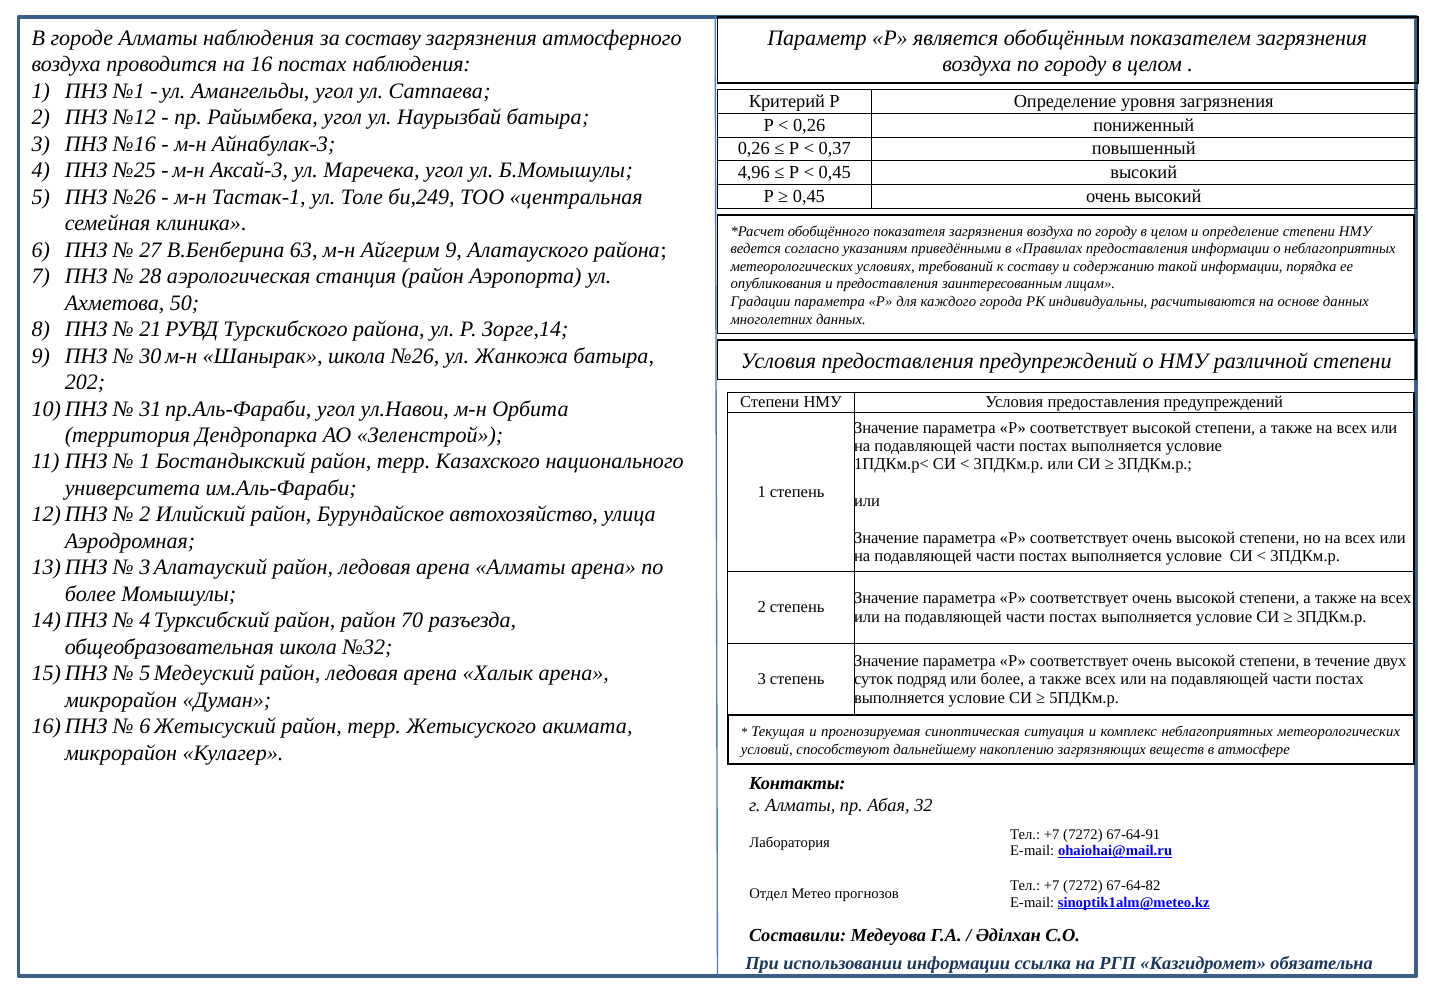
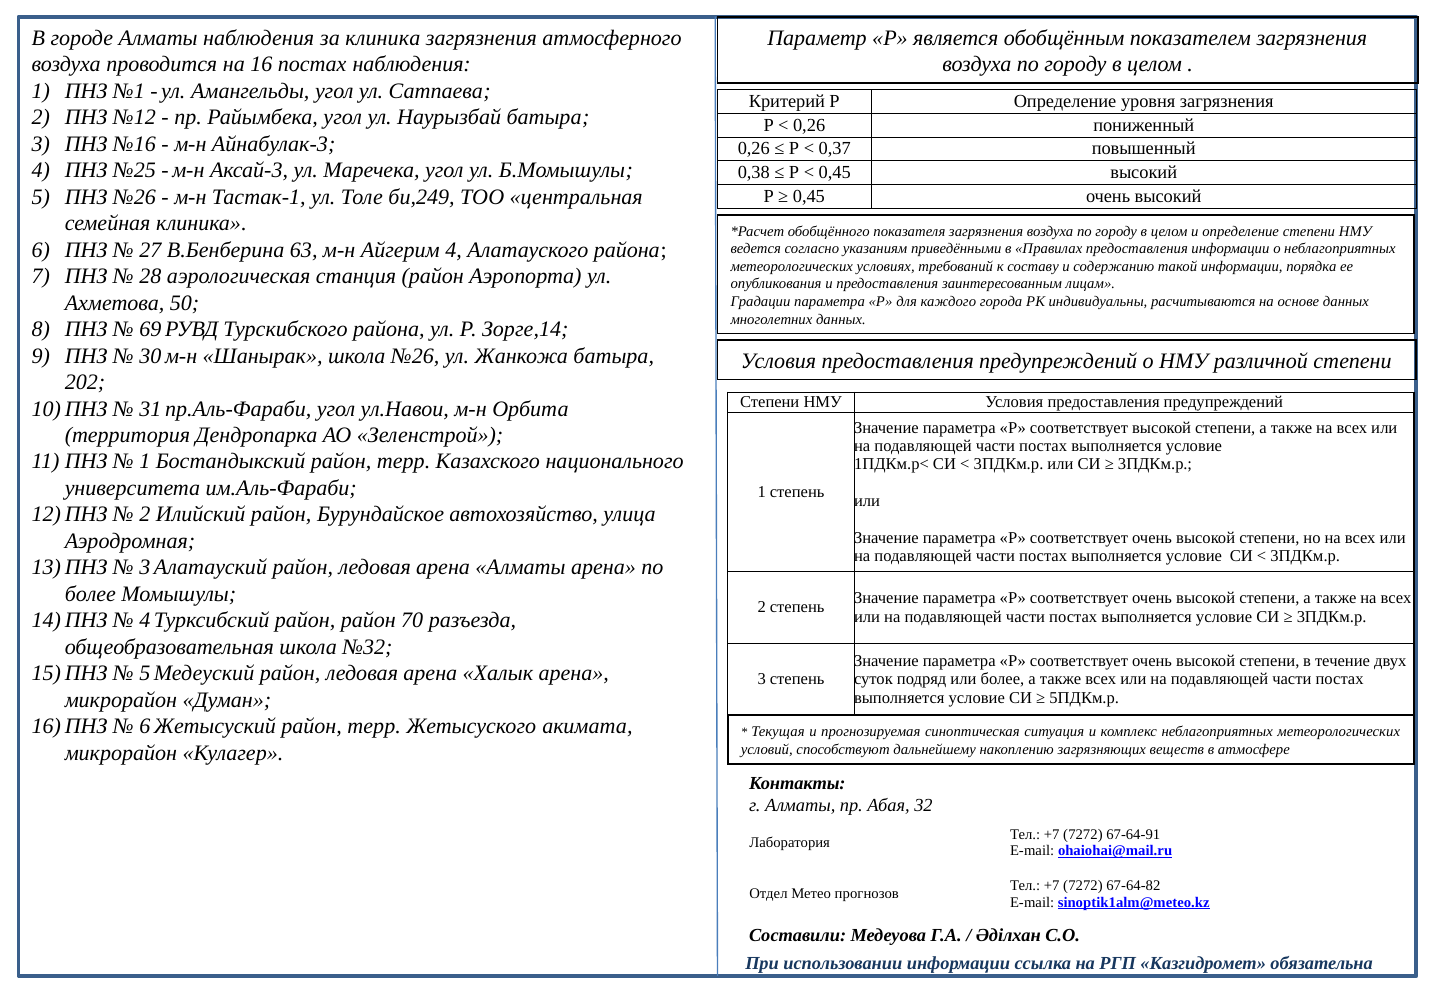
за составу: составу -> клиника
4,96: 4,96 -> 0,38
Айгерим 9: 9 -> 4
21: 21 -> 69
